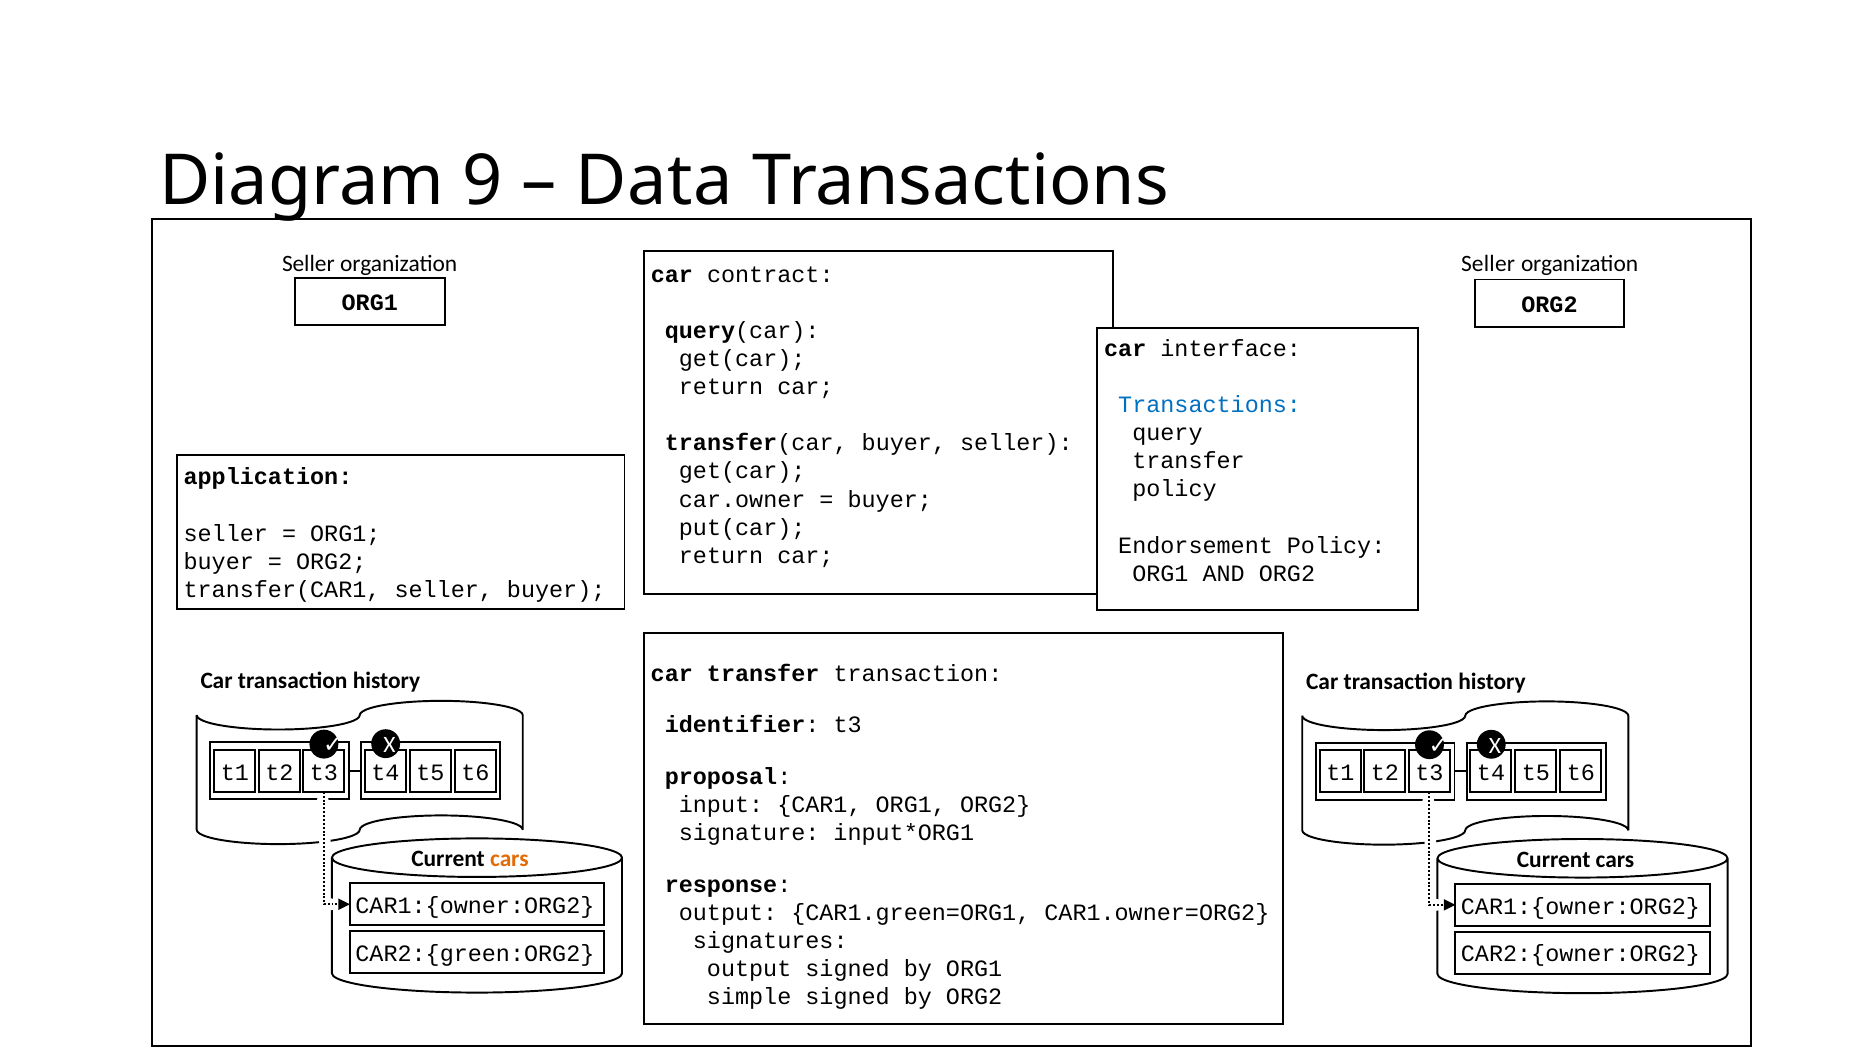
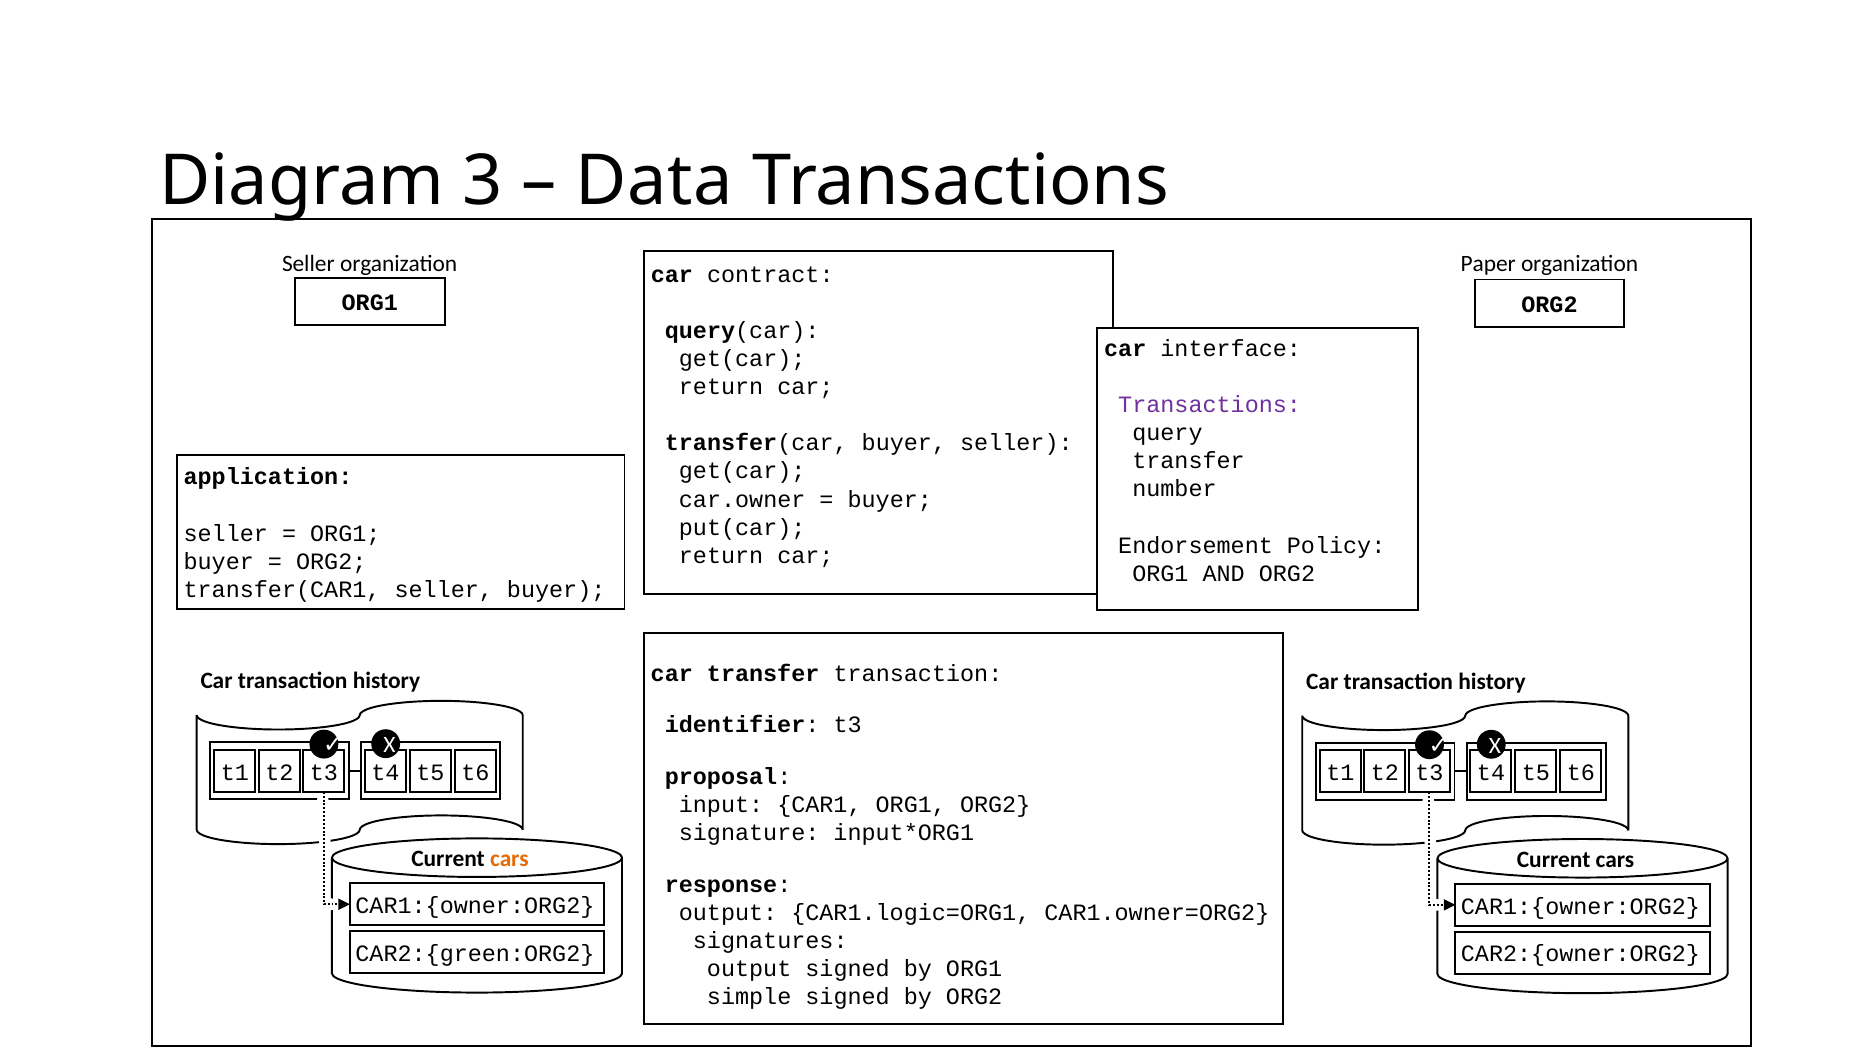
9: 9 -> 3
Seller at (1488, 263): Seller -> Paper
Transactions at (1210, 405) colour: blue -> purple
policy at (1174, 489): policy -> number
CAR1.green=ORG1: CAR1.green=ORG1 -> CAR1.logic=ORG1
